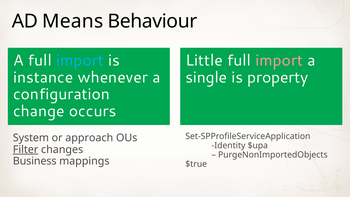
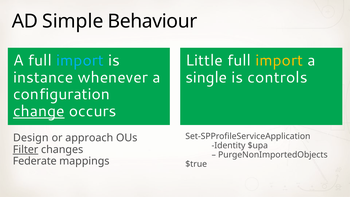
Means: Means -> Simple
import at (279, 60) colour: pink -> yellow
property: property -> controls
change underline: none -> present
System: System -> Design
Business: Business -> Federate
